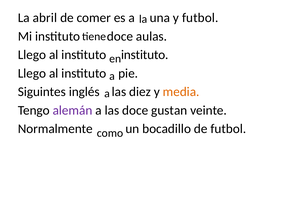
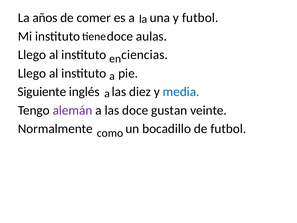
abril: abril -> años
instituto instituto: instituto -> ciencias
Siguintes: Siguintes -> Siguiente
media colour: orange -> blue
